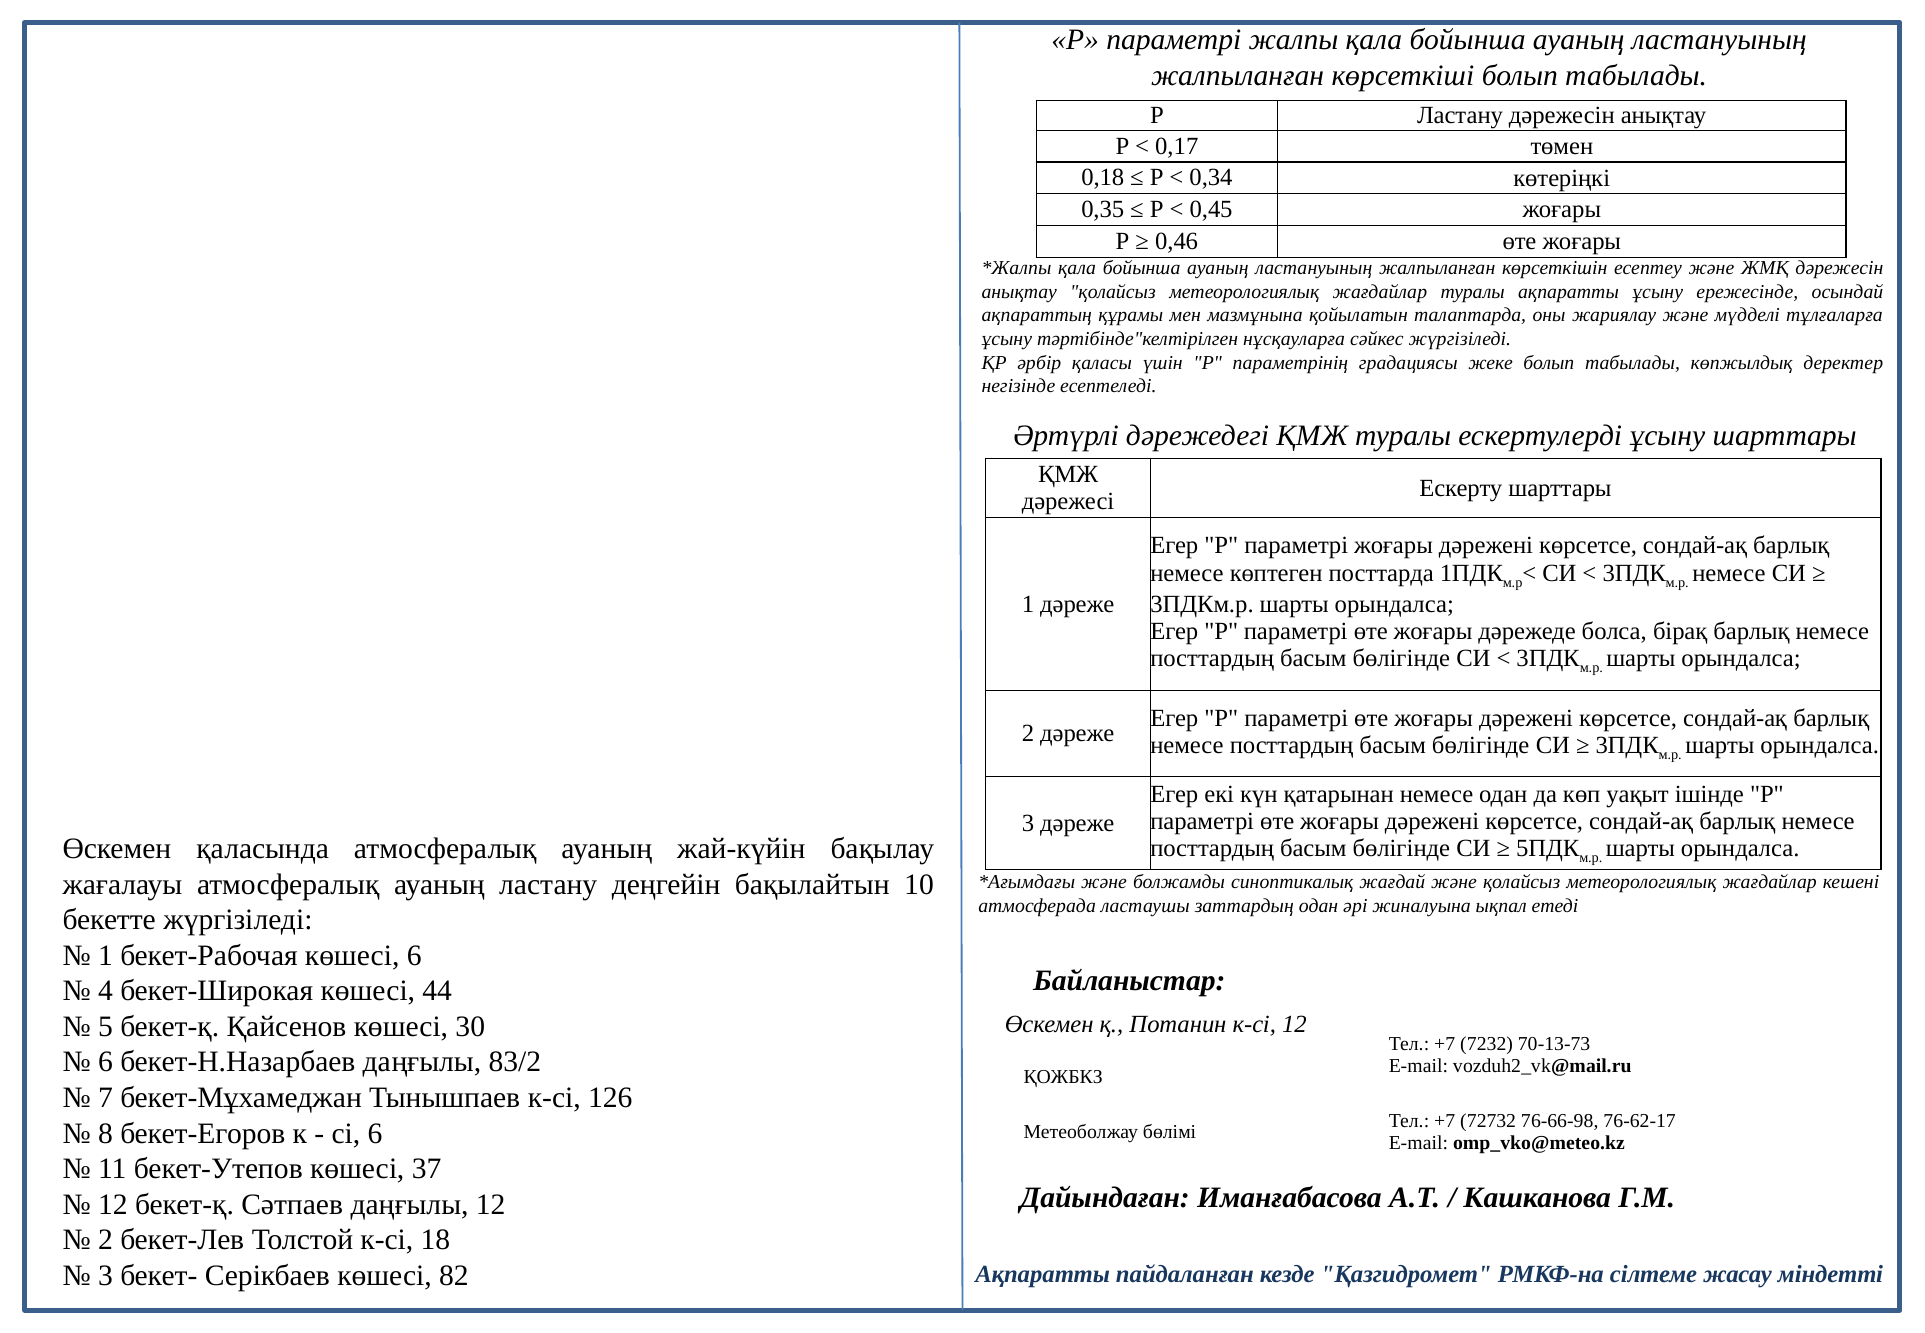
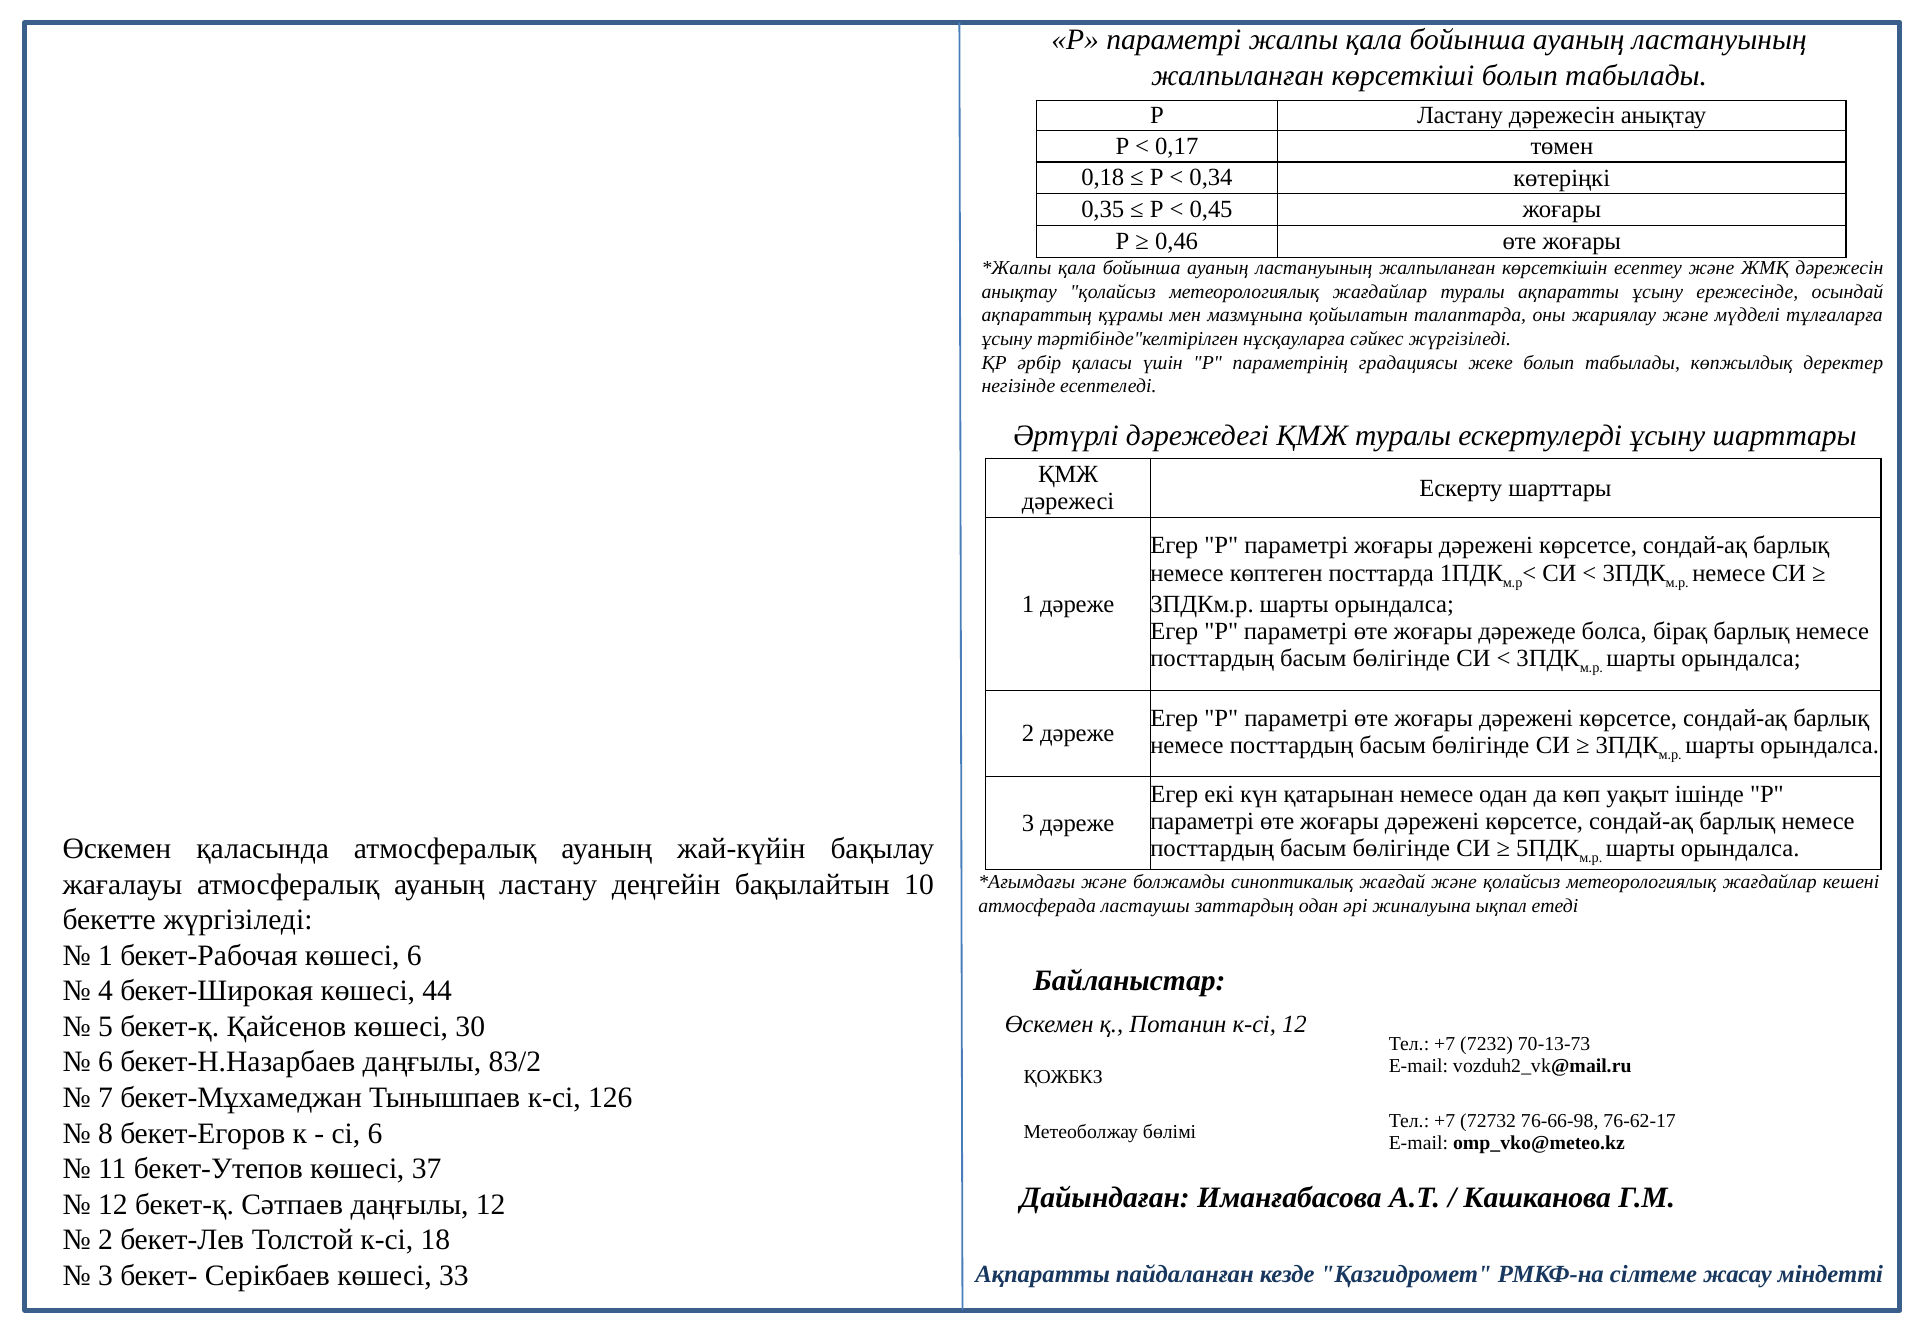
82: 82 -> 33
